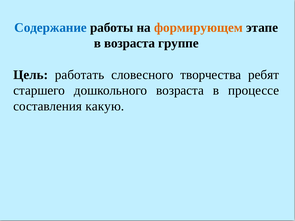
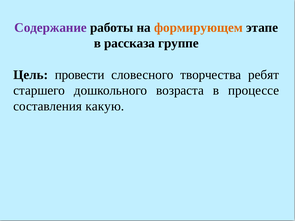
Содержание colour: blue -> purple
в возраста: возраста -> рассказа
работать: работать -> провести
